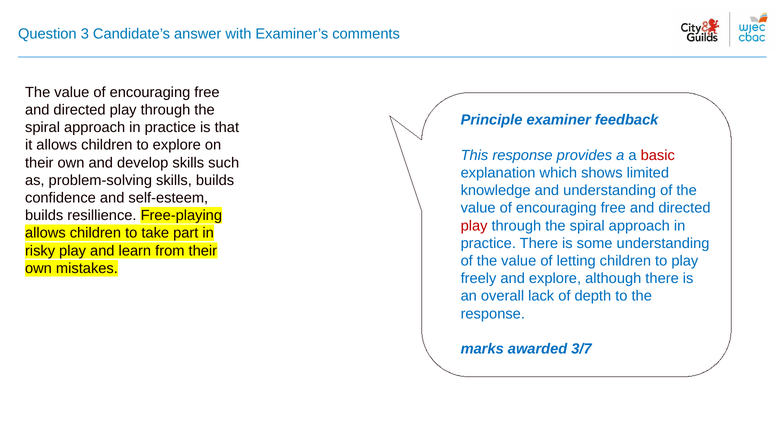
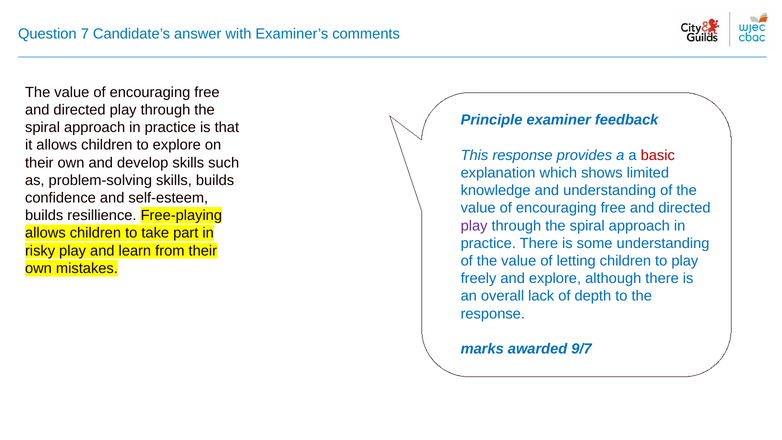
3: 3 -> 7
play at (474, 226) colour: red -> purple
3/7: 3/7 -> 9/7
